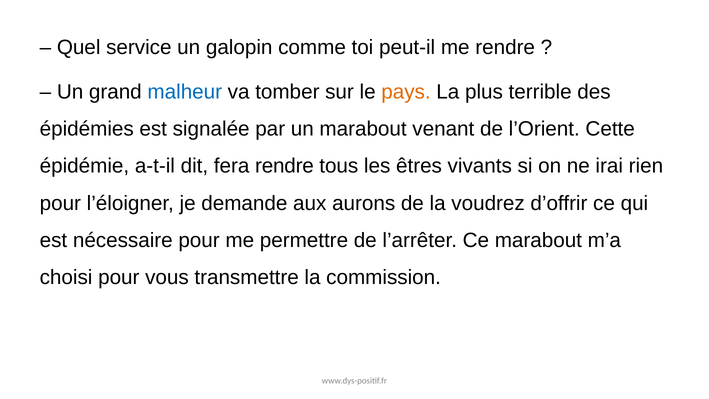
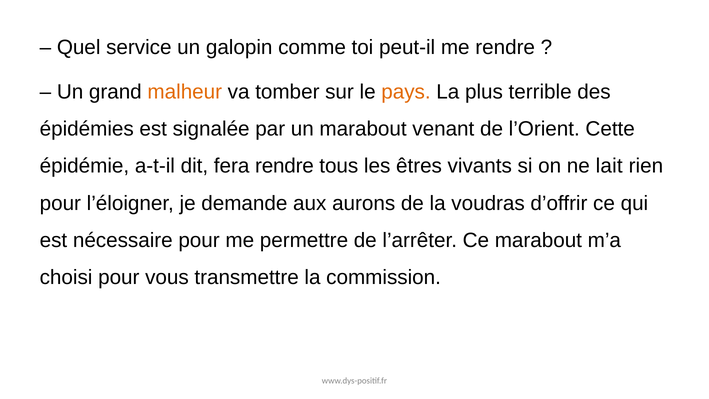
malheur colour: blue -> orange
irai: irai -> lait
voudrez: voudrez -> voudras
